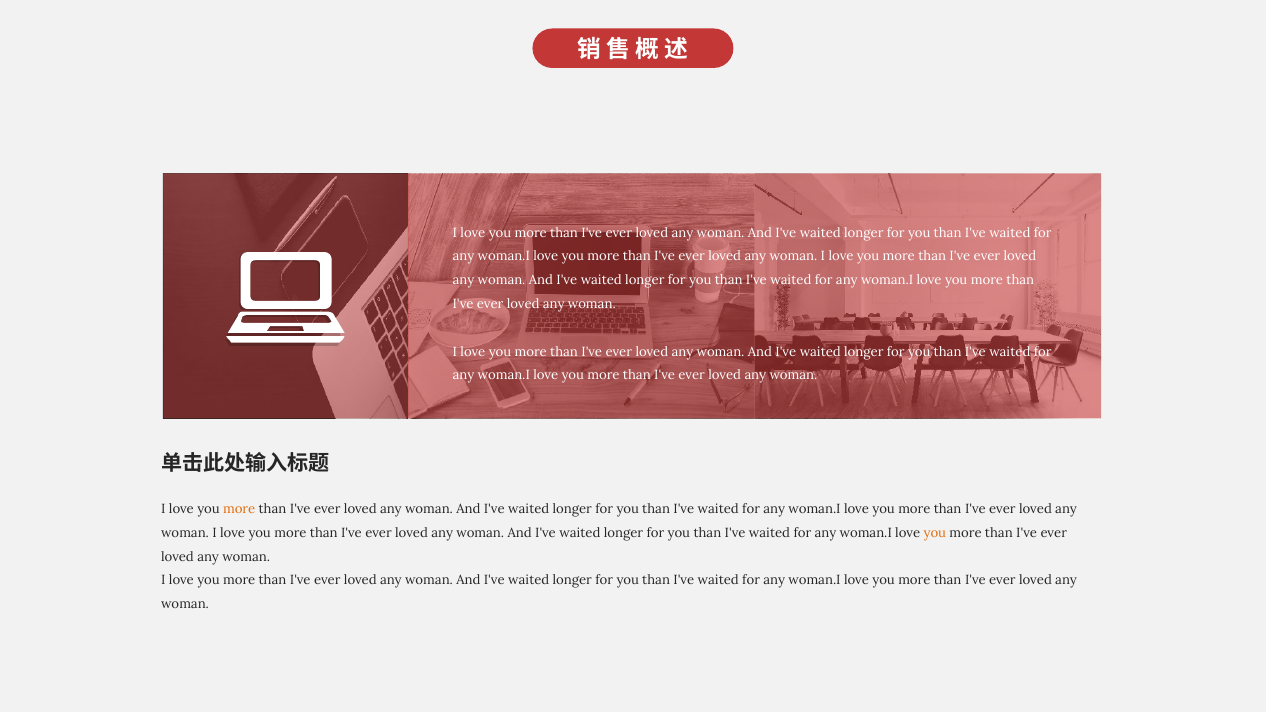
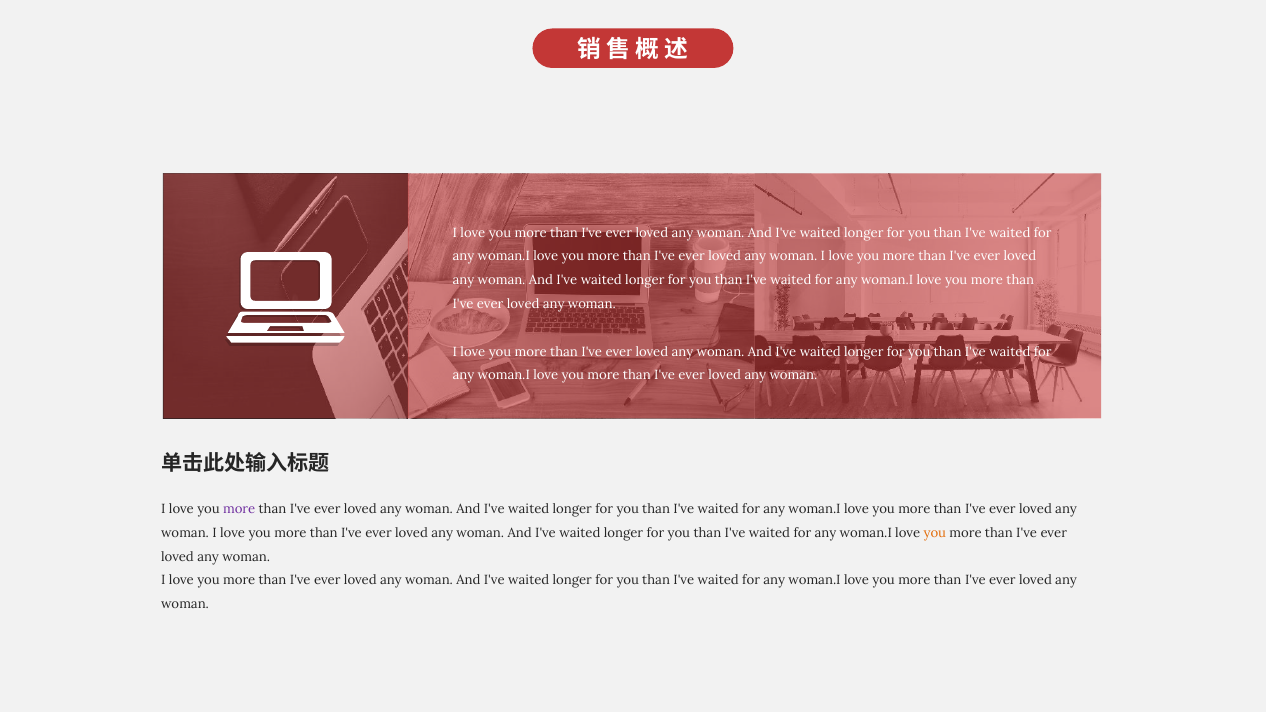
more at (239, 509) colour: orange -> purple
